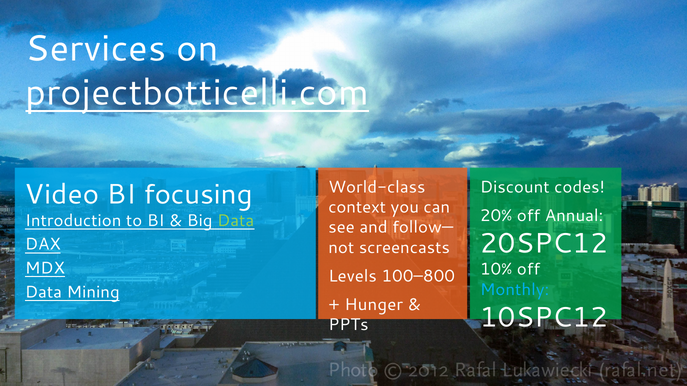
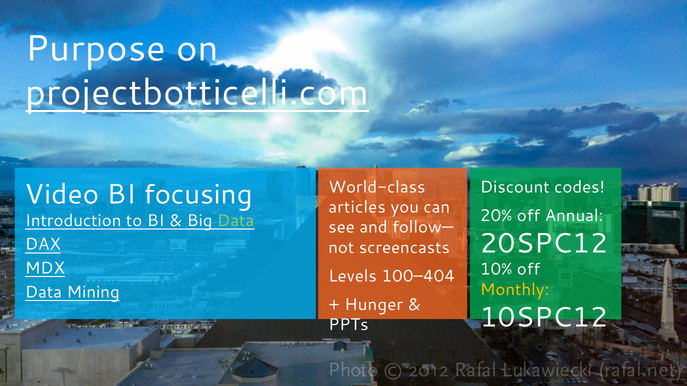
Services: Services -> Purpose
context: context -> articles
100–800: 100–800 -> 100–404
Monthly colour: light blue -> yellow
